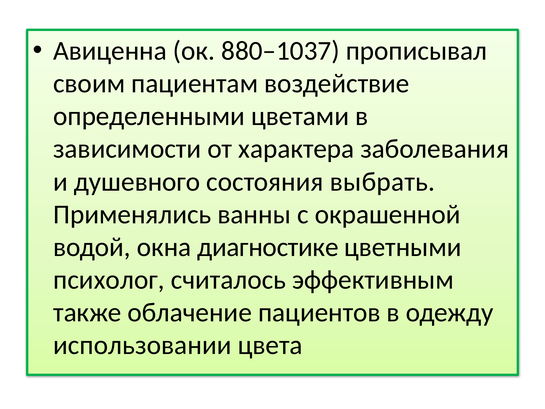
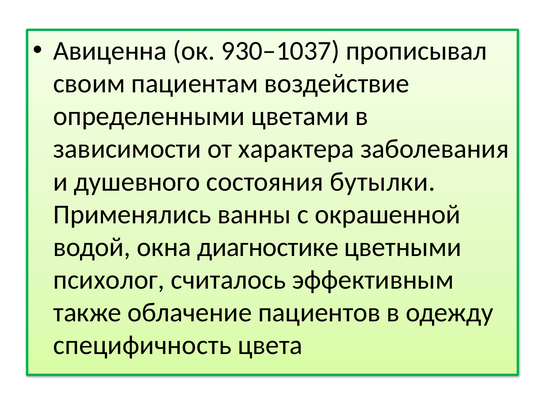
880–1037: 880–1037 -> 930–1037
выбрать: выбрать -> бутылки
использовании: использовании -> специфичность
